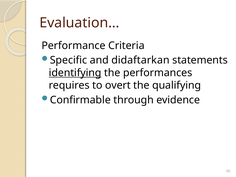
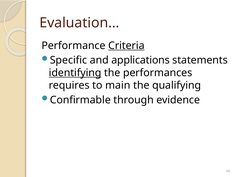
Criteria underline: none -> present
didaftarkan: didaftarkan -> applications
overt: overt -> main
